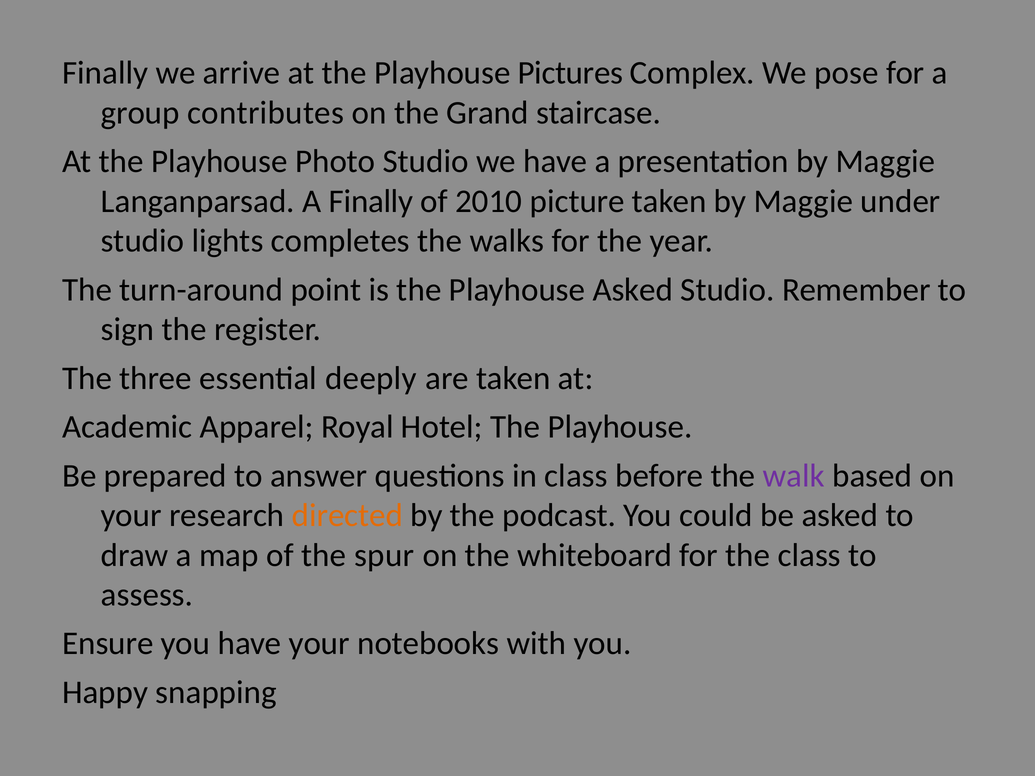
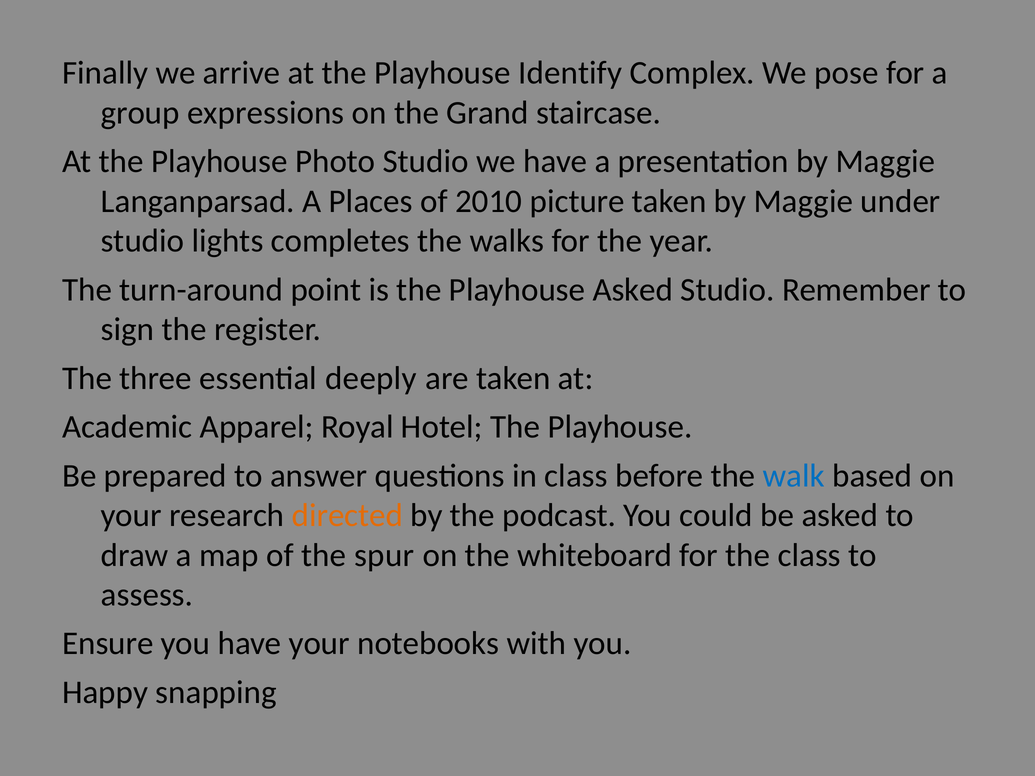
Pictures: Pictures -> Identify
contributes: contributes -> expressions
A Finally: Finally -> Places
walk colour: purple -> blue
